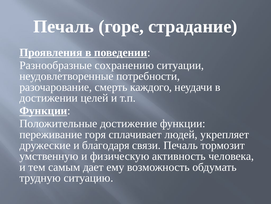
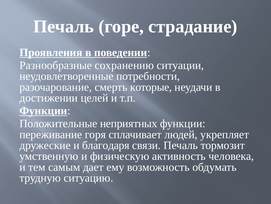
каждого: каждого -> которые
достижение: достижение -> неприятных
